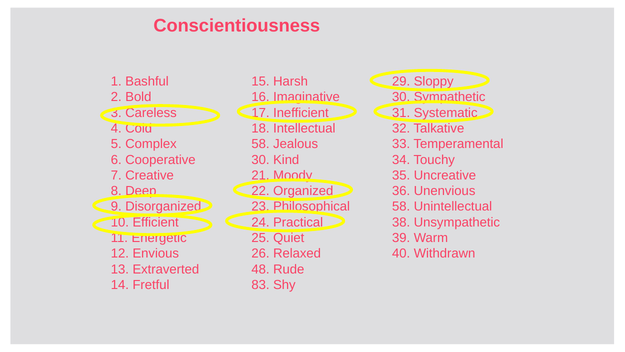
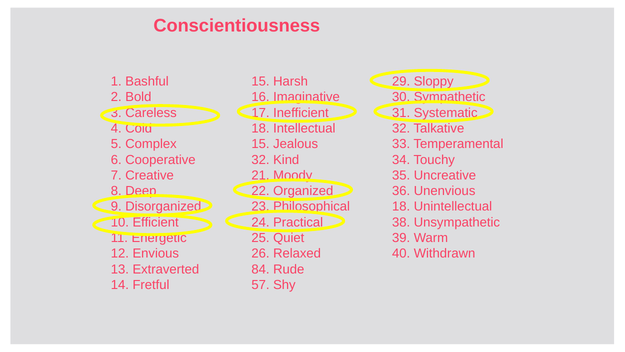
Complex 58: 58 -> 15
Cooperative 30: 30 -> 32
58 at (401, 206): 58 -> 18
48: 48 -> 84
83: 83 -> 57
